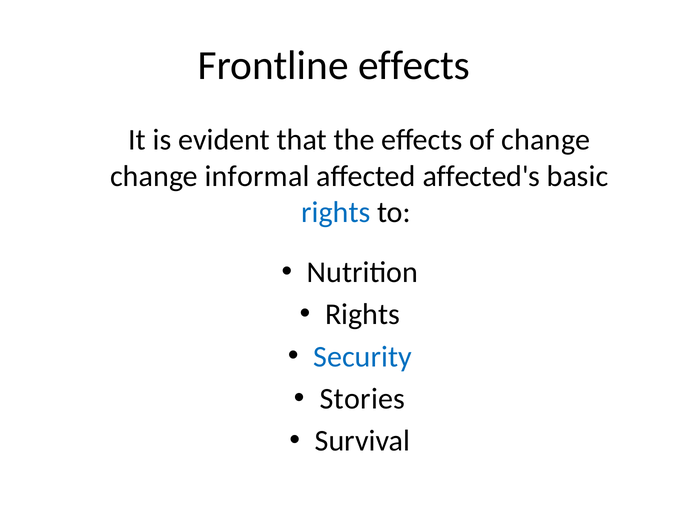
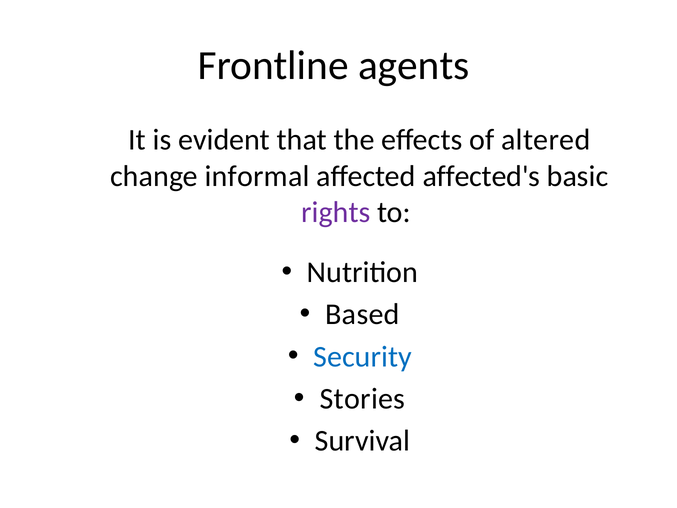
Frontline effects: effects -> agents
of change: change -> altered
rights at (336, 212) colour: blue -> purple
Rights at (363, 314): Rights -> Based
